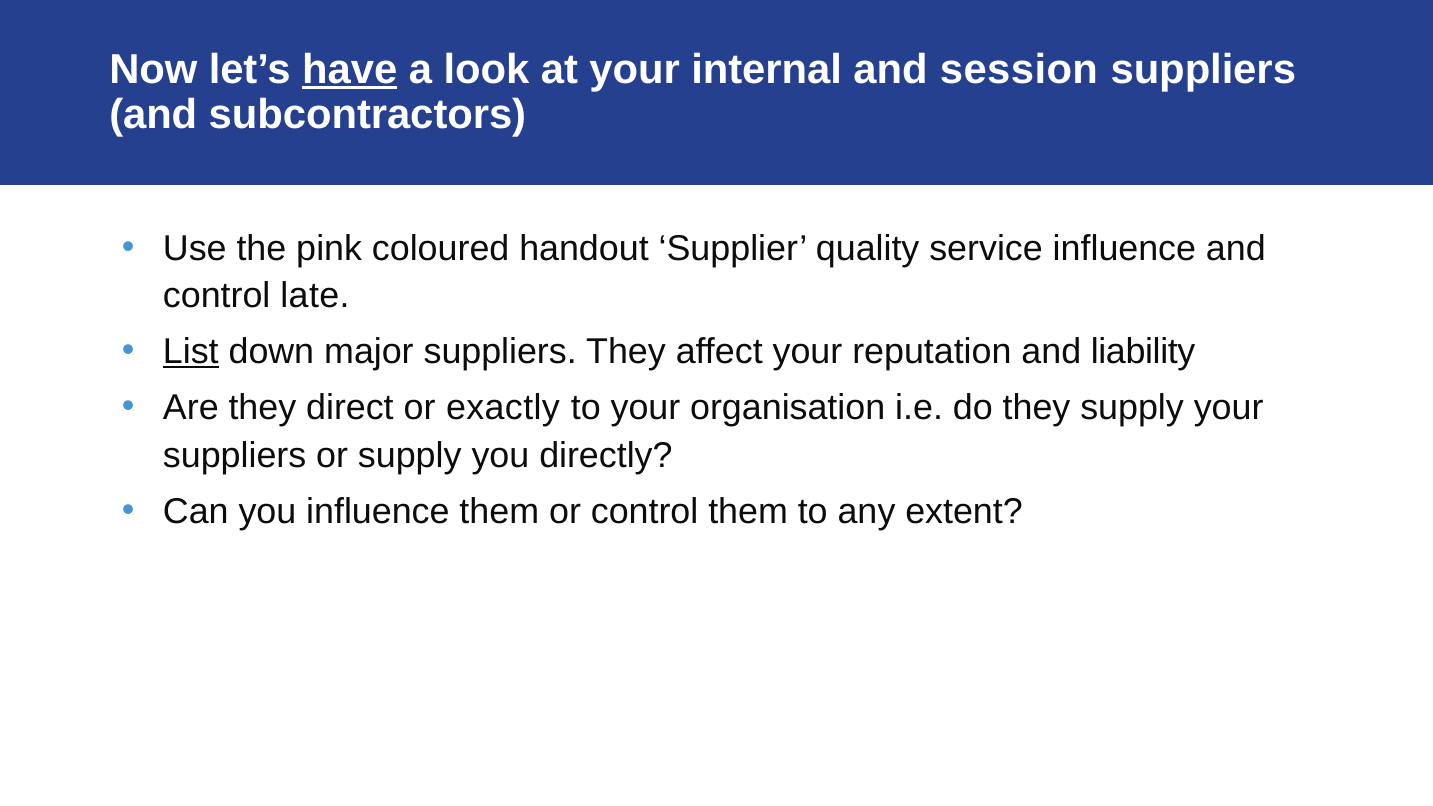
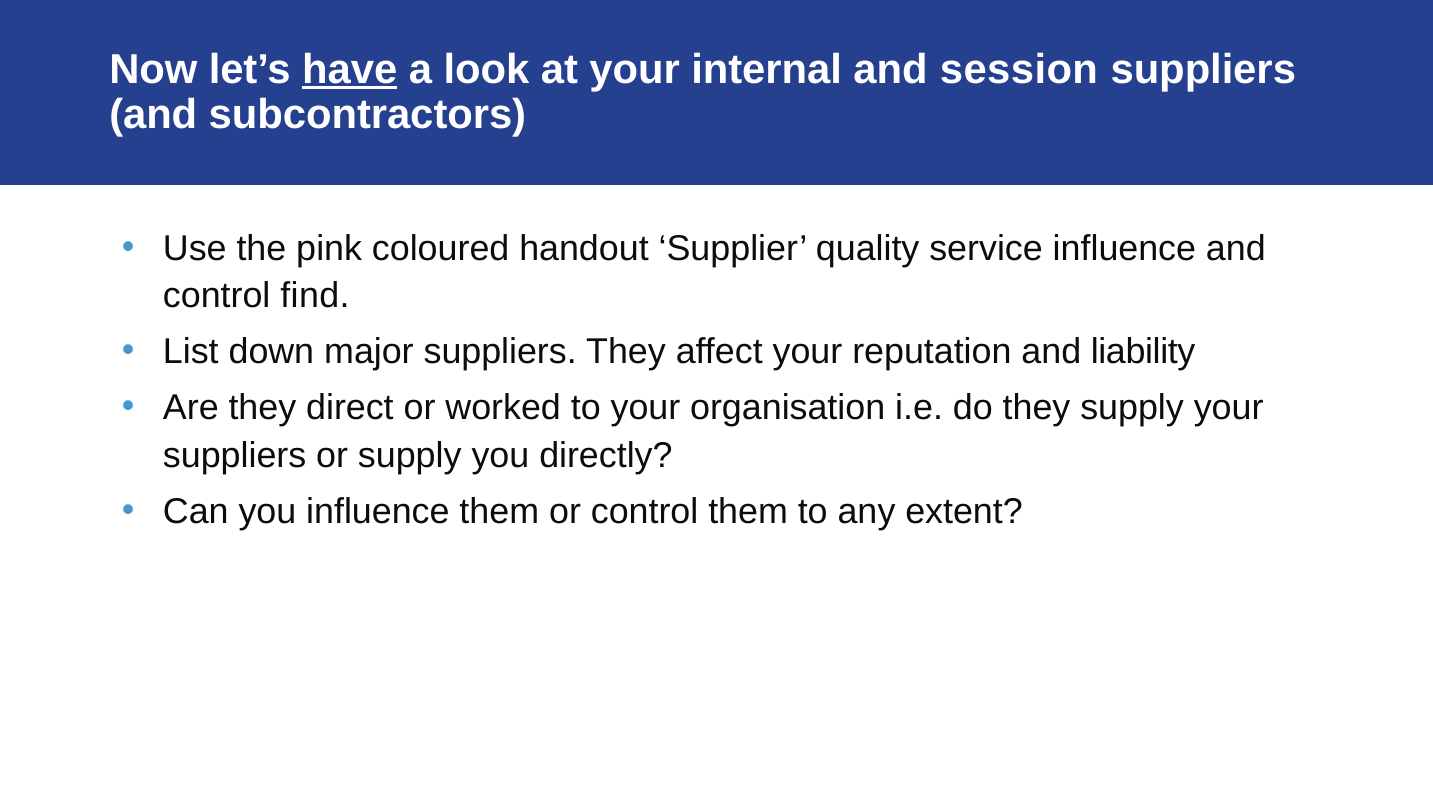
late: late -> find
List underline: present -> none
exactly: exactly -> worked
